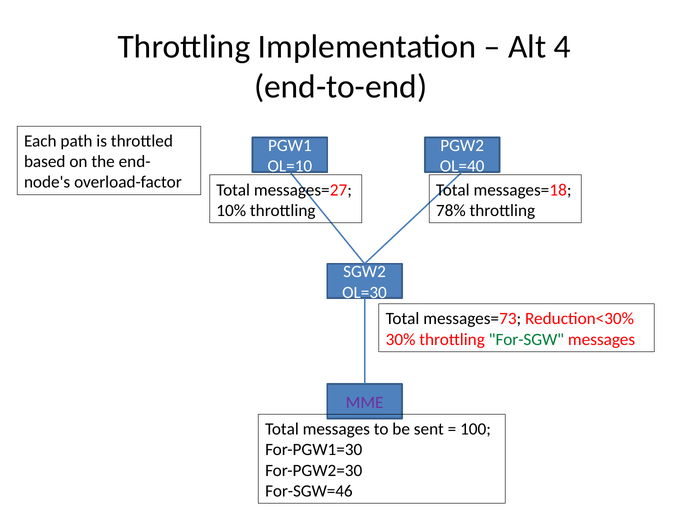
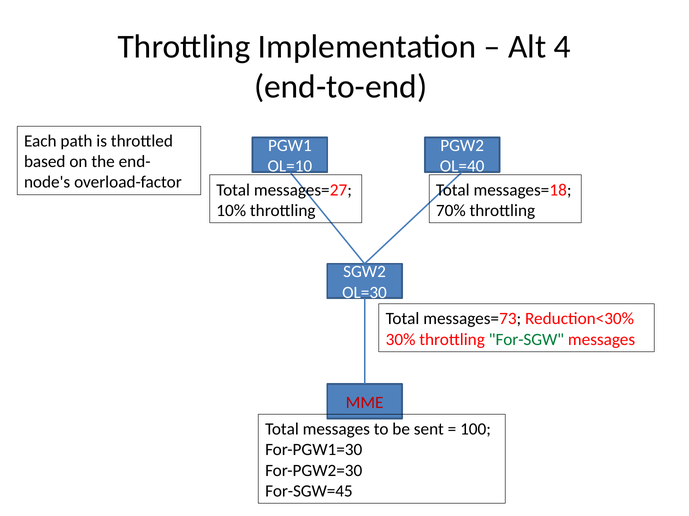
78%: 78% -> 70%
MME colour: purple -> red
For-SGW=46: For-SGW=46 -> For-SGW=45
